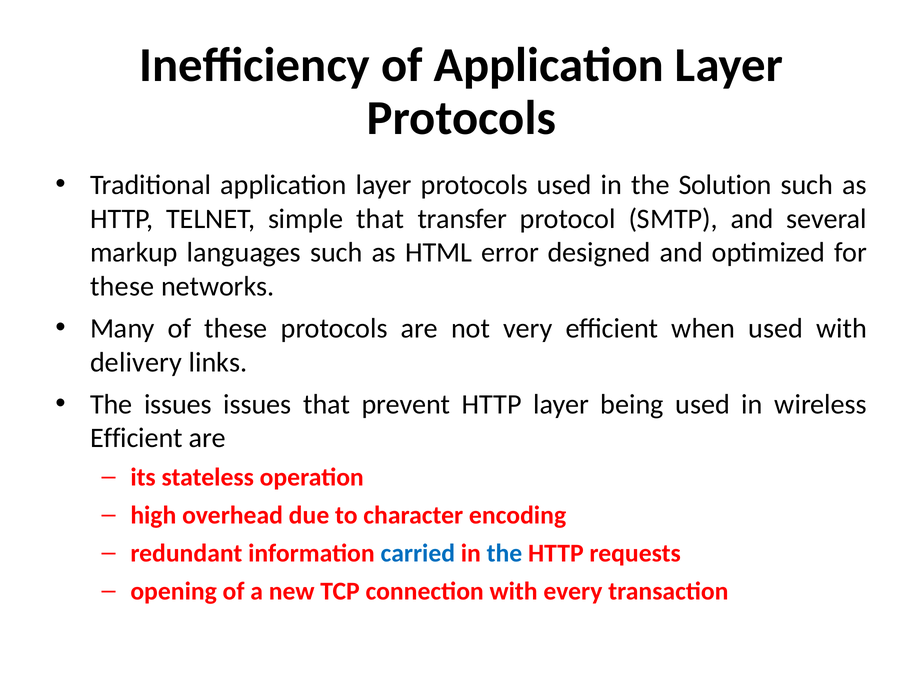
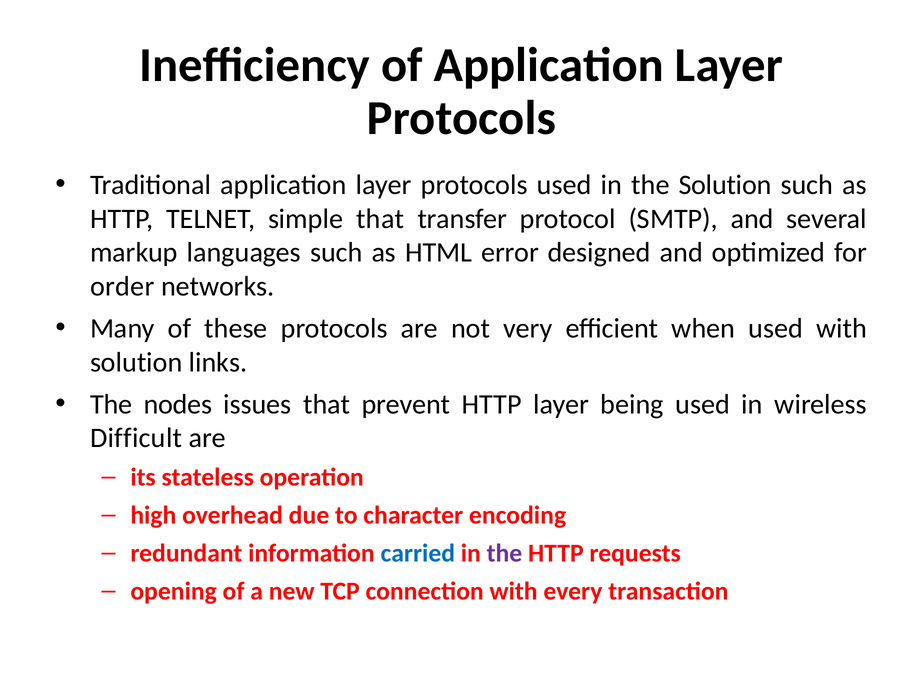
these at (122, 287): these -> order
delivery at (136, 362): delivery -> solution
The issues: issues -> nodes
Efficient at (136, 438): Efficient -> Difficult
the at (504, 554) colour: blue -> purple
